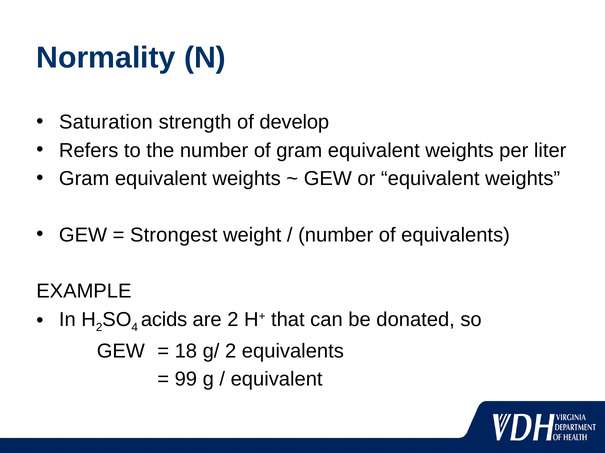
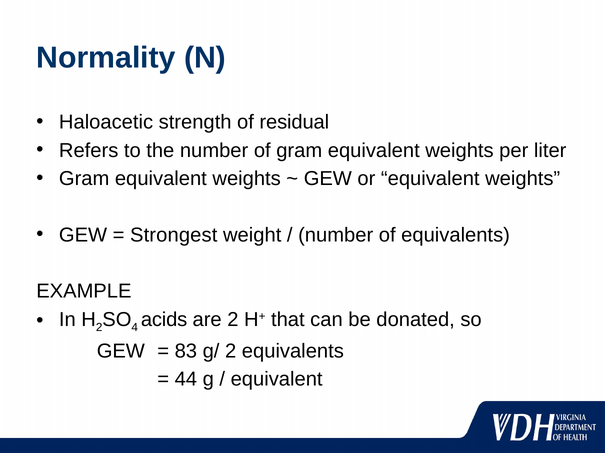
Saturation: Saturation -> Haloacetic
develop: develop -> residual
18: 18 -> 83
99: 99 -> 44
